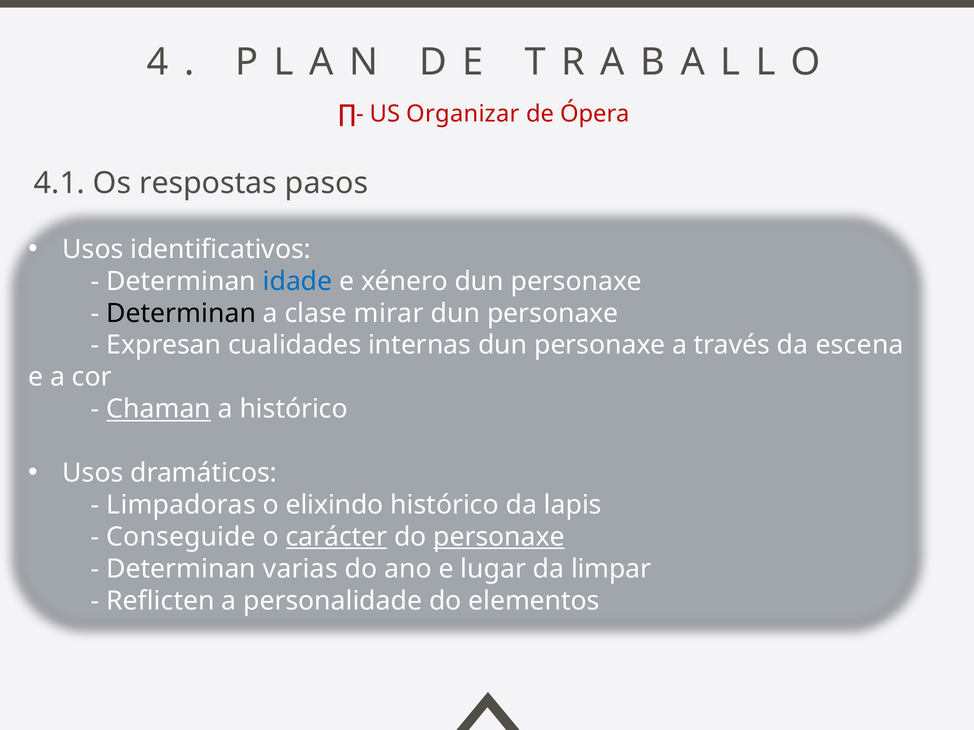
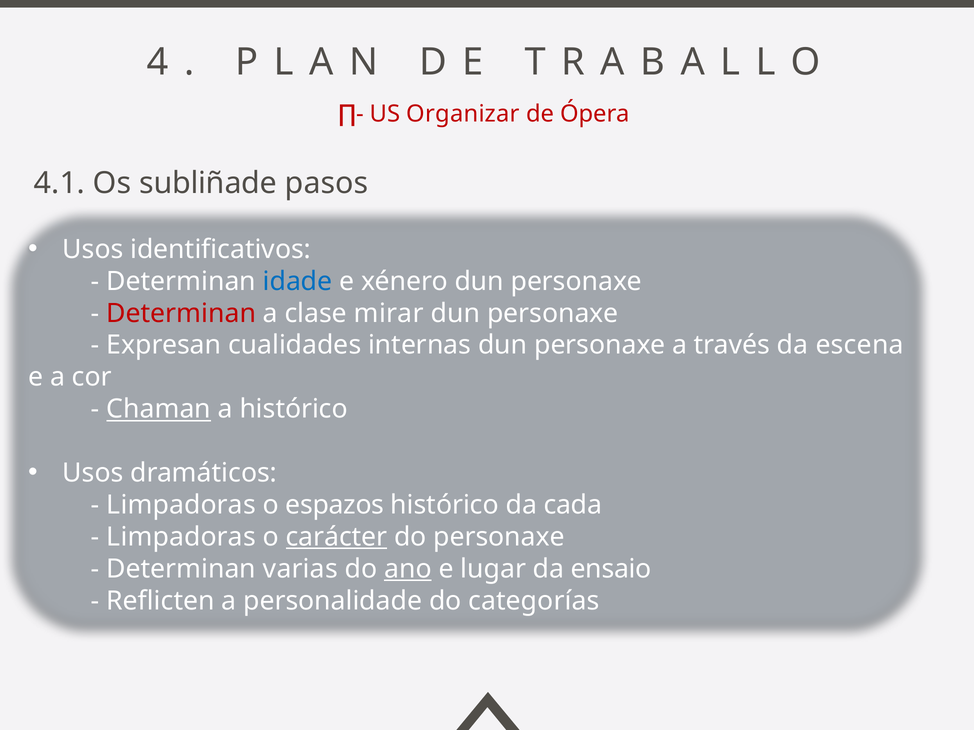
respostas: respostas -> subliñade
Determinan at (181, 313) colour: black -> red
elixindo: elixindo -> espazos
lapis: lapis -> cada
Conseguide at (181, 537): Conseguide -> Limpadoras
personaxe at (499, 537) underline: present -> none
ano underline: none -> present
limpar: limpar -> ensaio
elementos: elementos -> categorías
